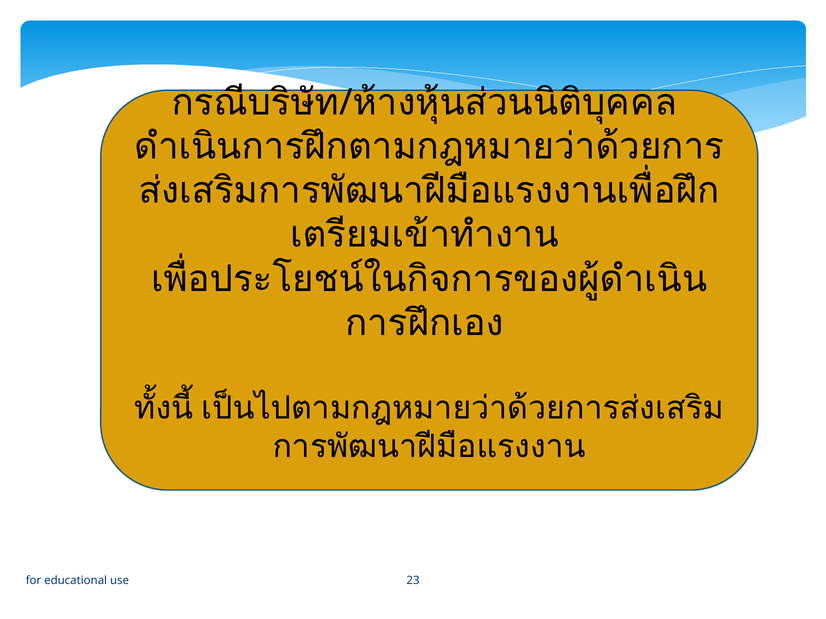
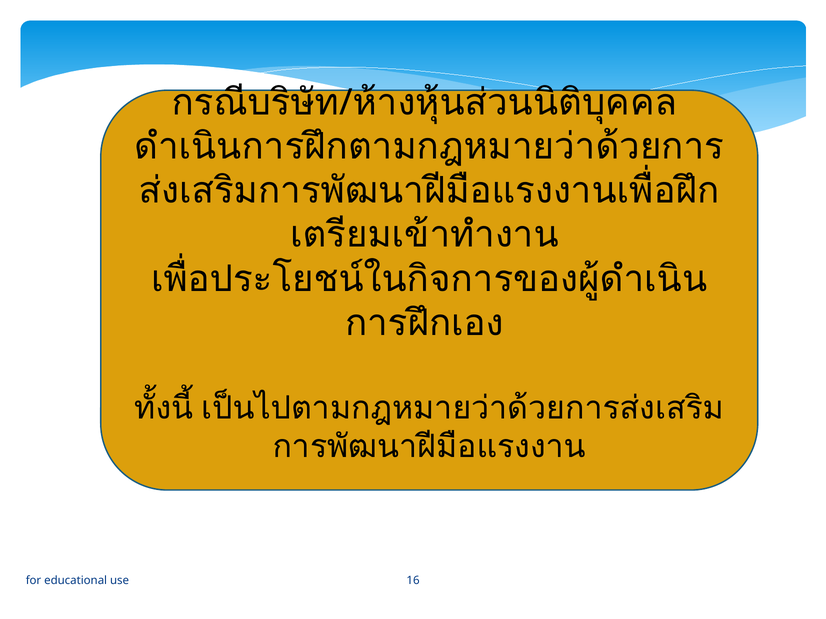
23: 23 -> 16
